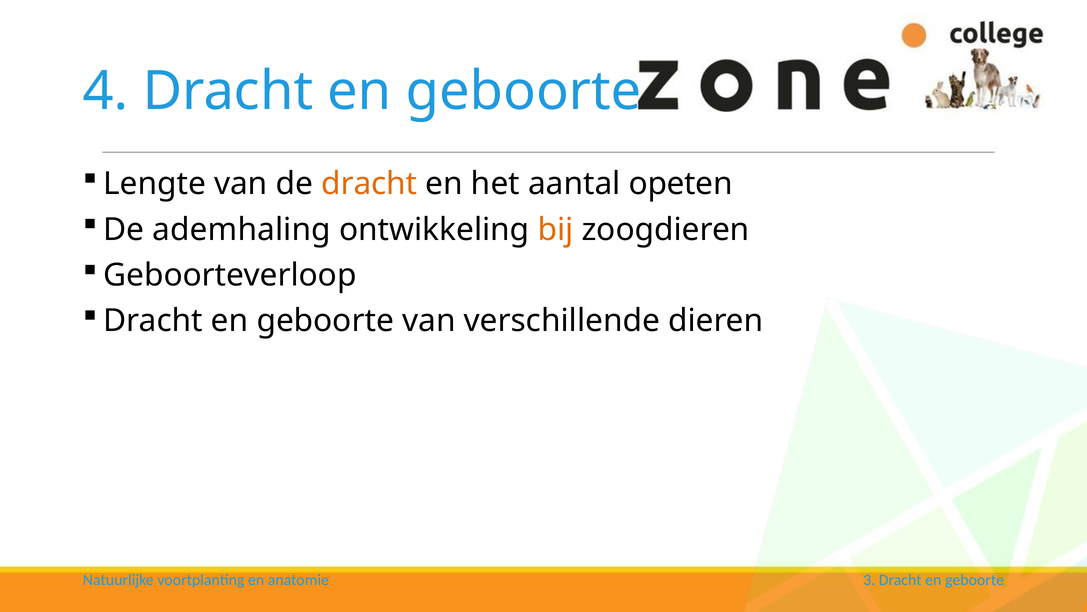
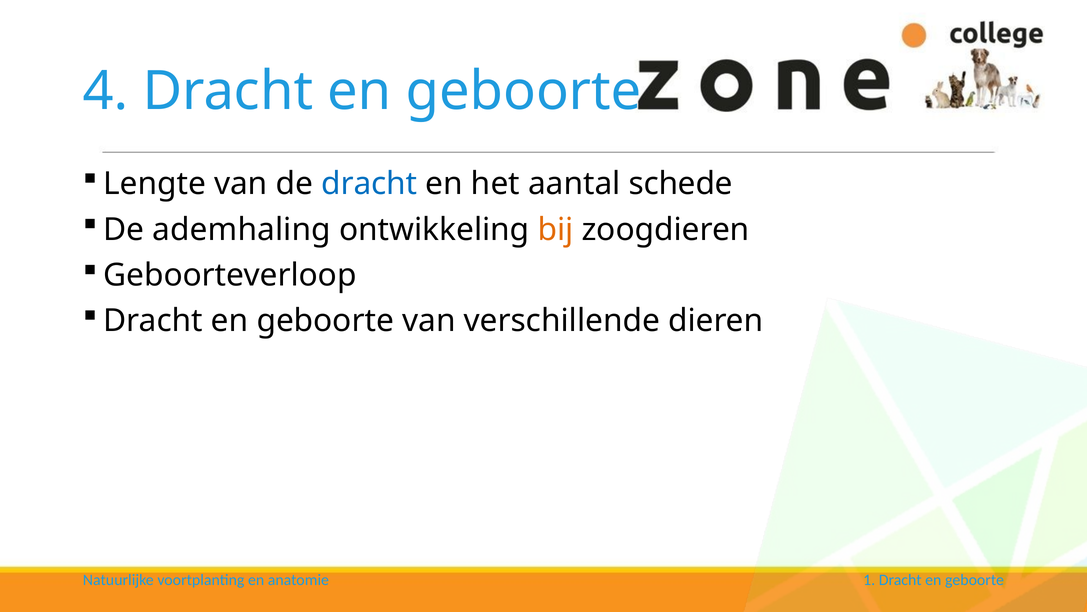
dracht at (369, 184) colour: orange -> blue
opeten: opeten -> schede
3: 3 -> 1
